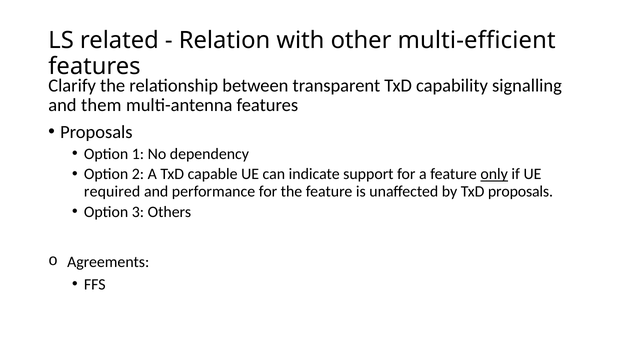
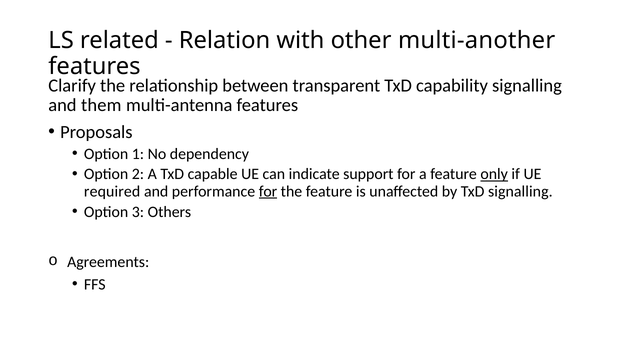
multi-efficient: multi-efficient -> multi-another
for at (268, 191) underline: none -> present
TxD proposals: proposals -> signalling
